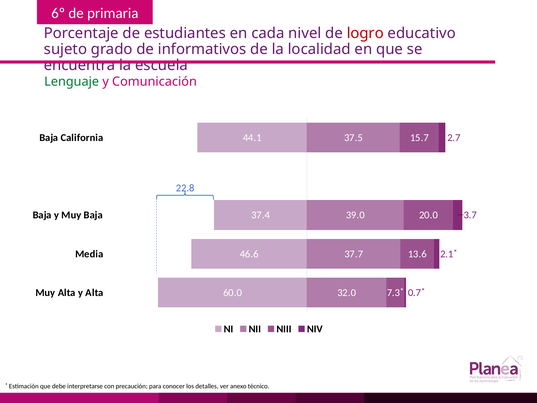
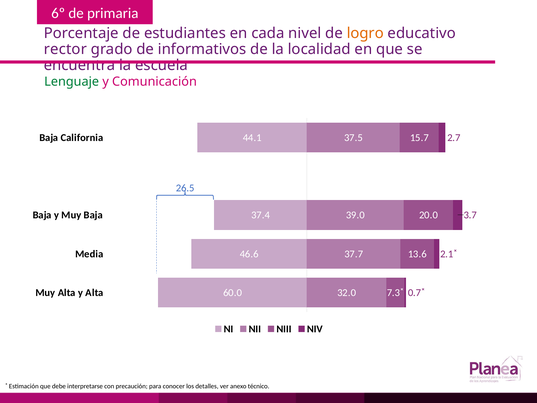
logro colour: red -> orange
sujeto: sujeto -> rector
22.8: 22.8 -> 26.5
